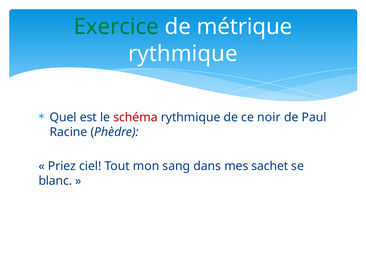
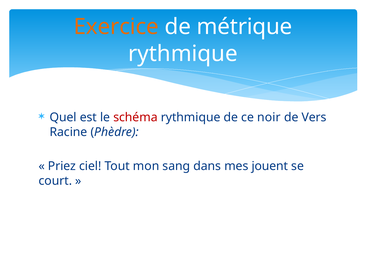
Exercice colour: green -> orange
Paul: Paul -> Vers
sachet: sachet -> jouent
blanc: blanc -> court
